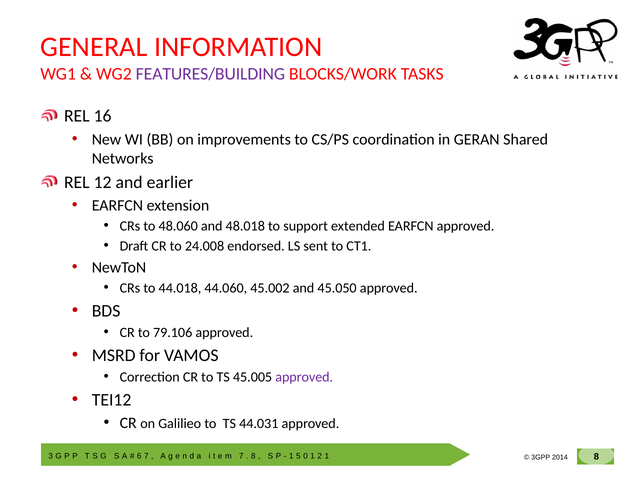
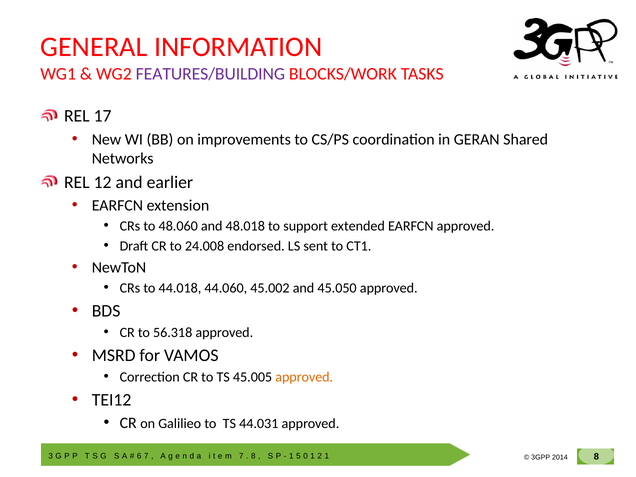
16: 16 -> 17
79.106: 79.106 -> 56.318
approved at (304, 377) colour: purple -> orange
